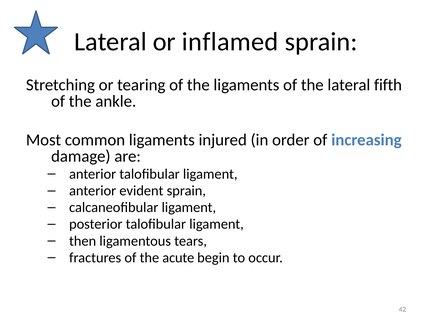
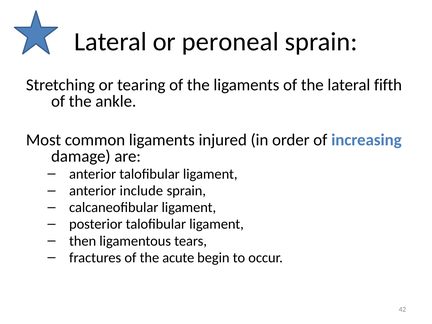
inflamed: inflamed -> peroneal
evident: evident -> include
